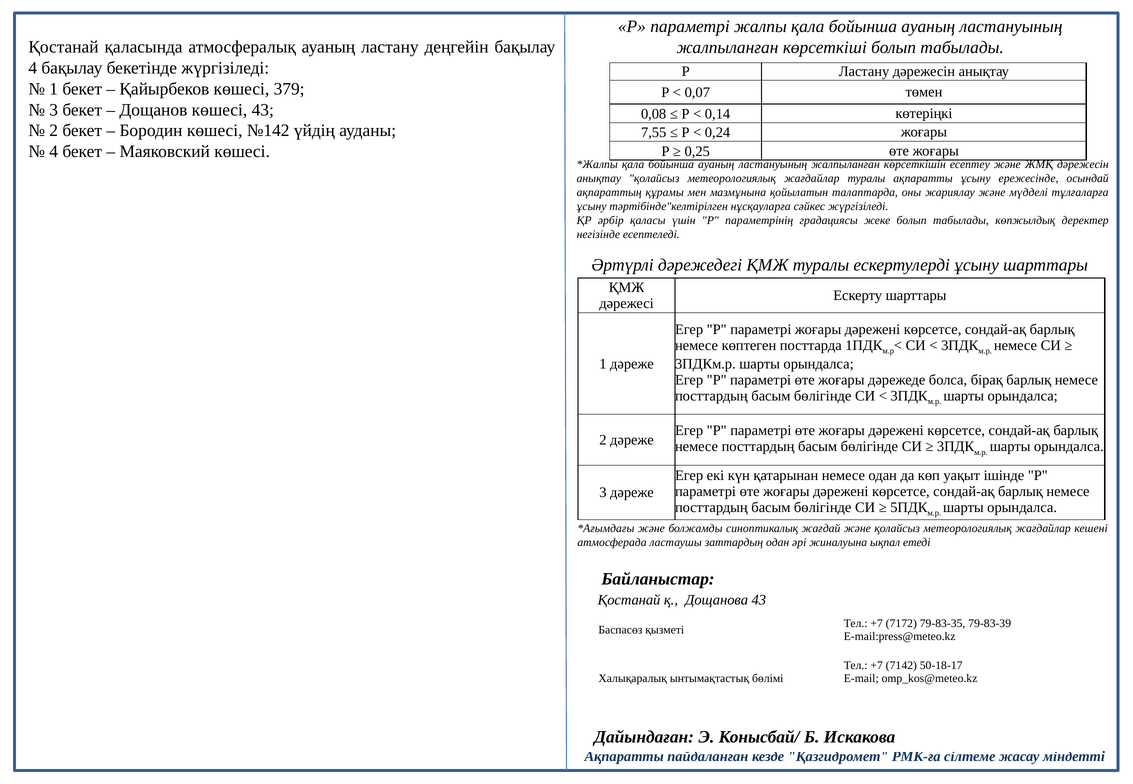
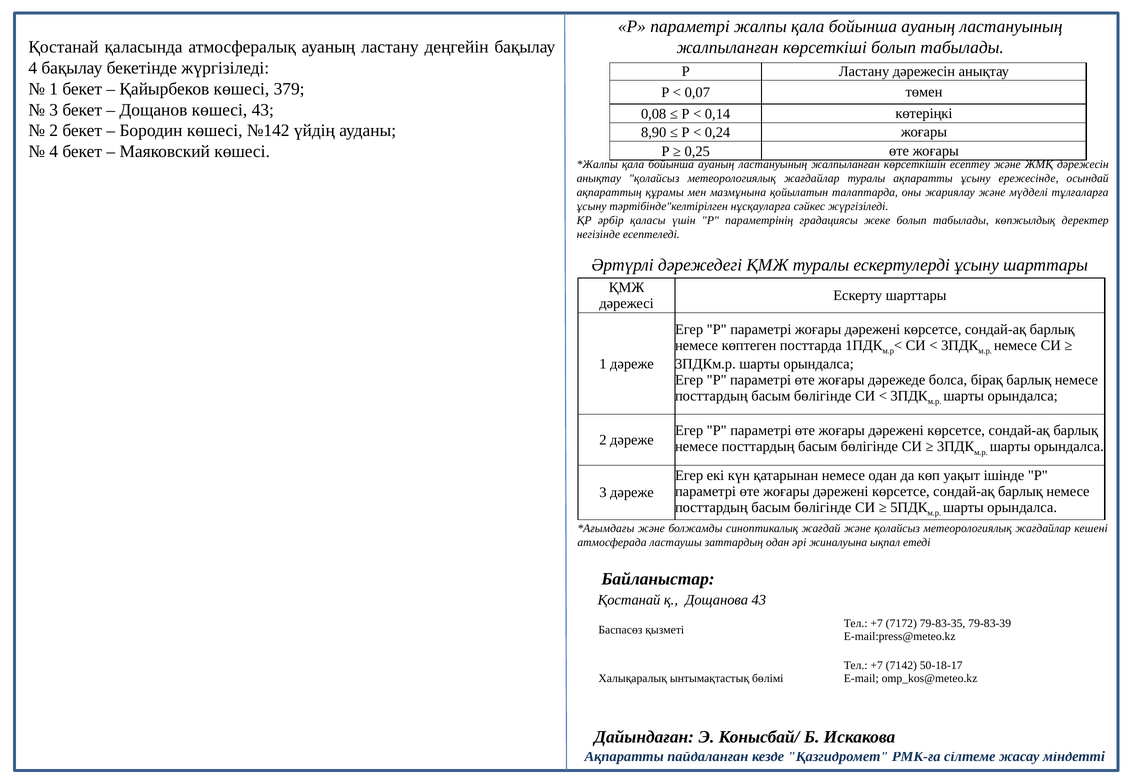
7,55: 7,55 -> 8,90
